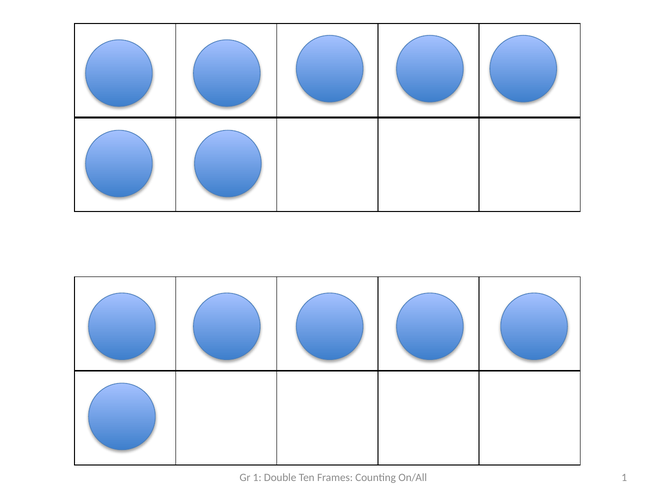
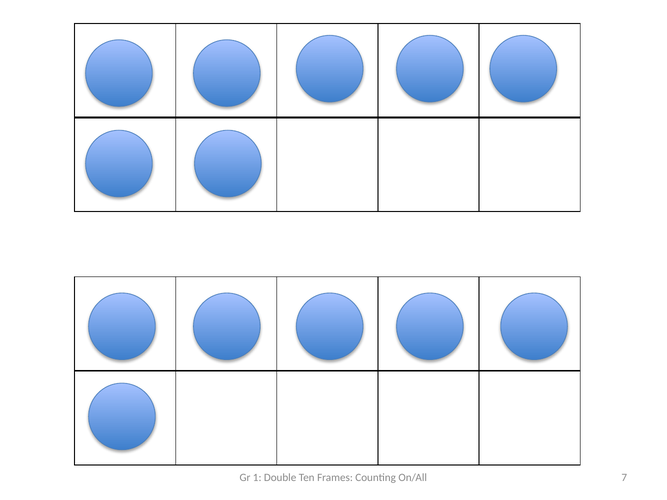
On/All 1: 1 -> 7
